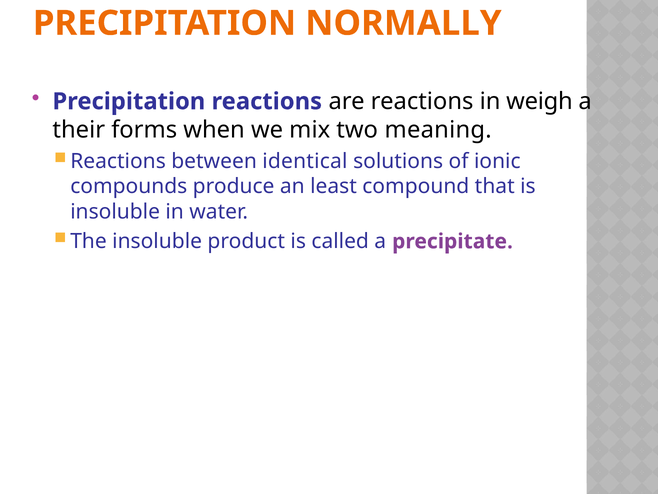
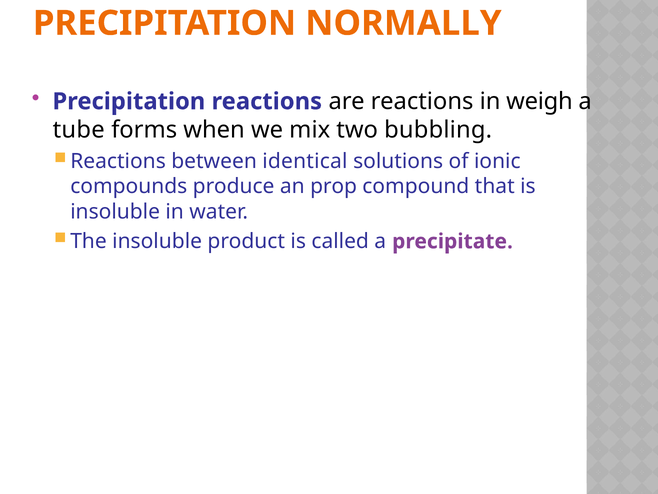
their: their -> tube
meaning: meaning -> bubbling
least: least -> prop
